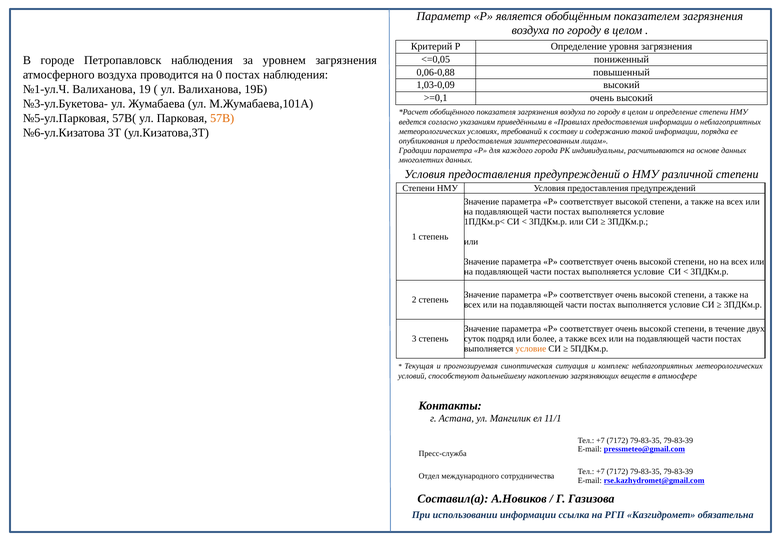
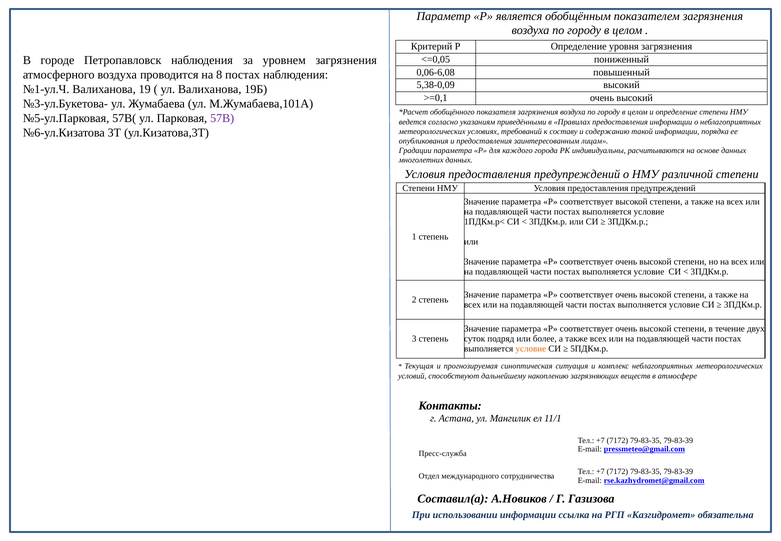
0,06-0,88: 0,06-0,88 -> 0,06-6,08
0: 0 -> 8
1,03-0,09: 1,03-0,09 -> 5,38-0,09
57В colour: orange -> purple
